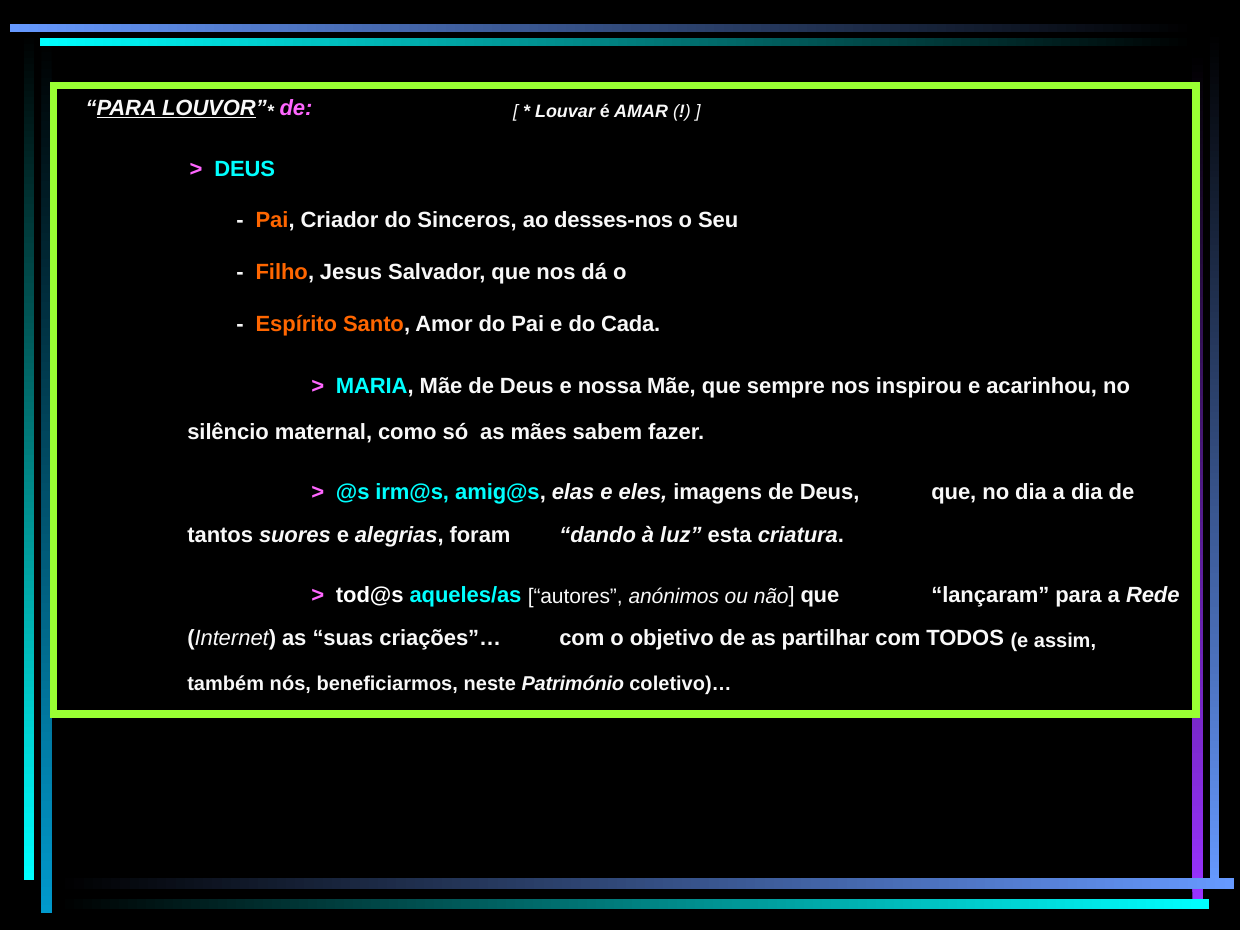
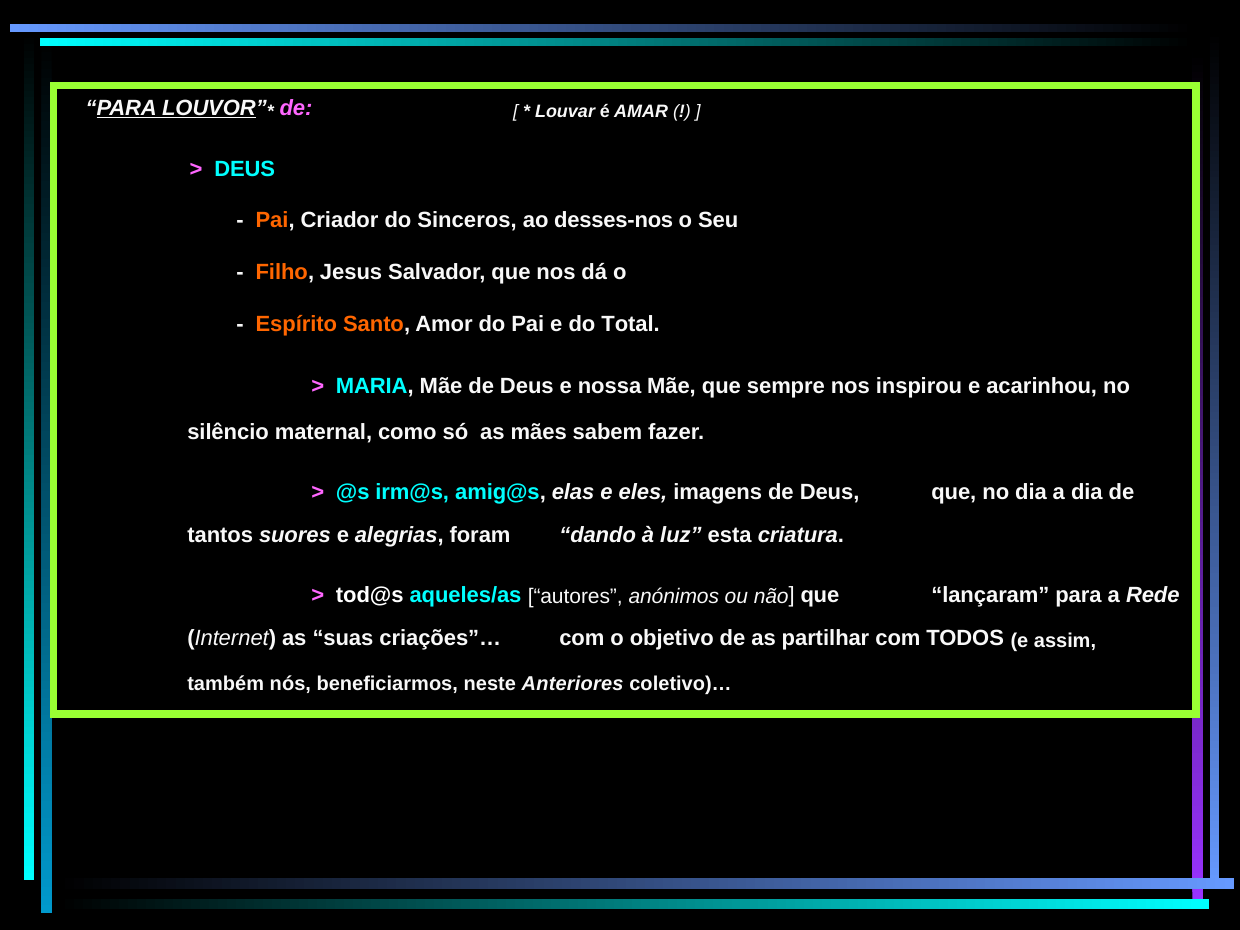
Cada: Cada -> Total
Património: Património -> Anteriores
